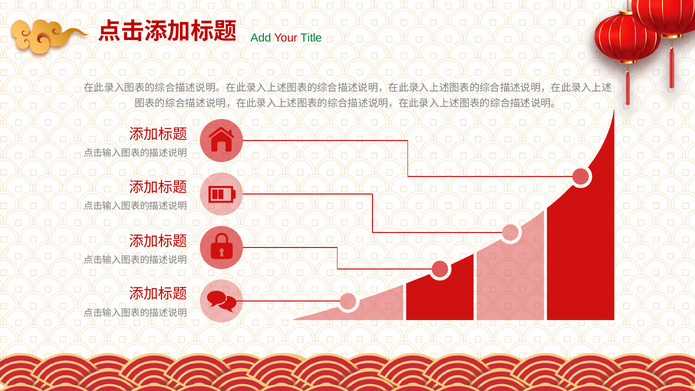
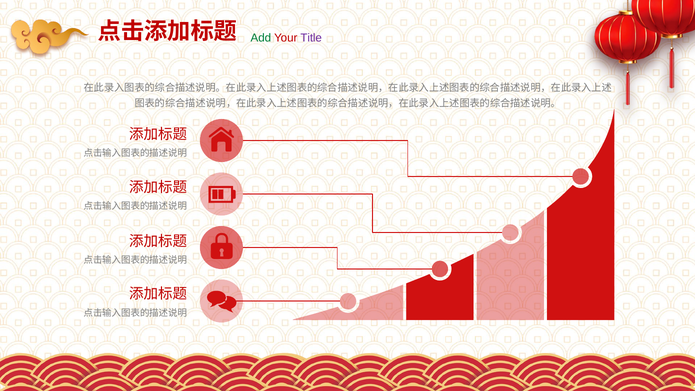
Title colour: green -> purple
